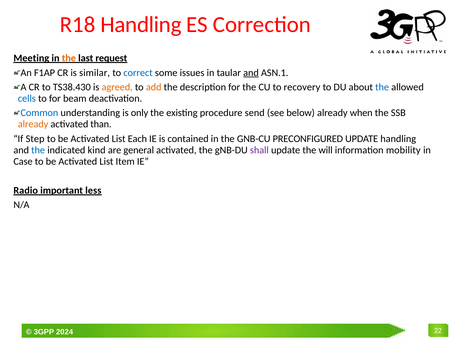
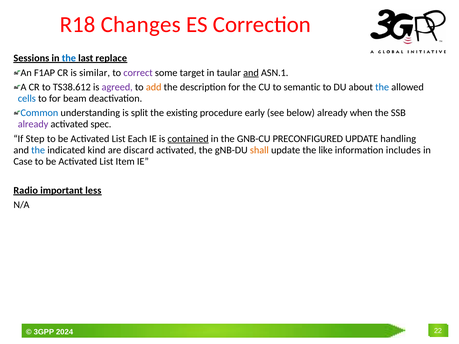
R18 Handling: Handling -> Changes
Meeting: Meeting -> Sessions
the at (69, 58) colour: orange -> blue
request: request -> replace
correct colour: blue -> purple
issues: issues -> target
TS38.430: TS38.430 -> TS38.612
agreed colour: orange -> purple
recovery: recovery -> semantic
only: only -> split
send: send -> early
already at (33, 124) colour: orange -> purple
than: than -> spec
contained underline: none -> present
general: general -> discard
shall colour: purple -> orange
will: will -> like
mobility: mobility -> includes
